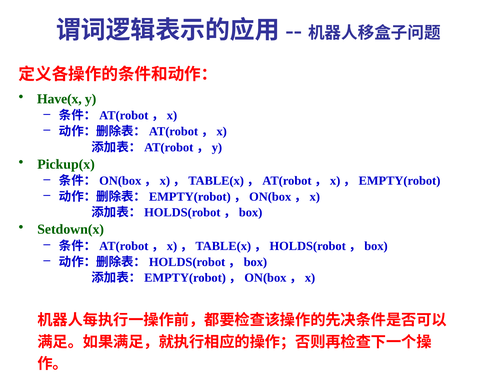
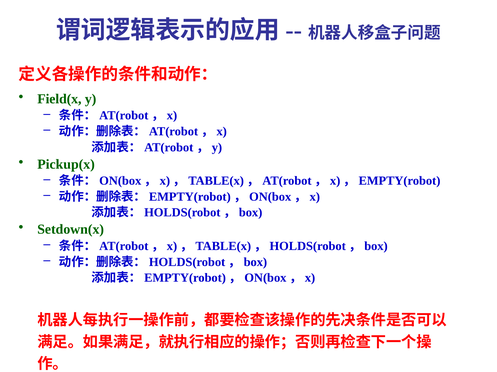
Have(x: Have(x -> Field(x
